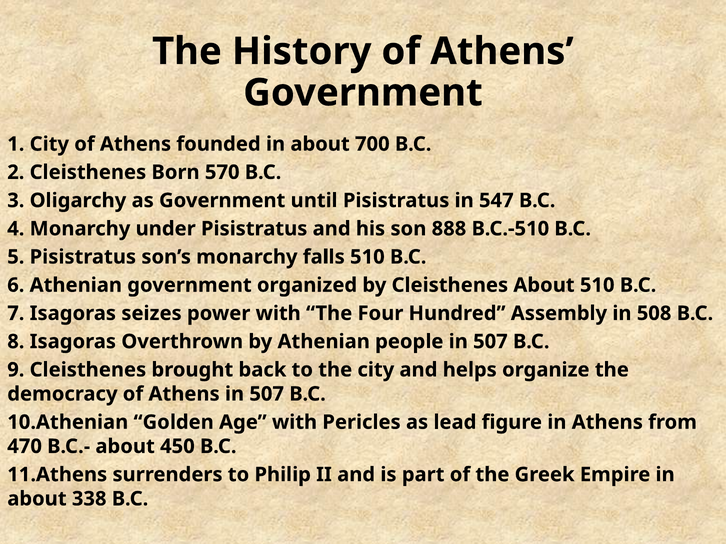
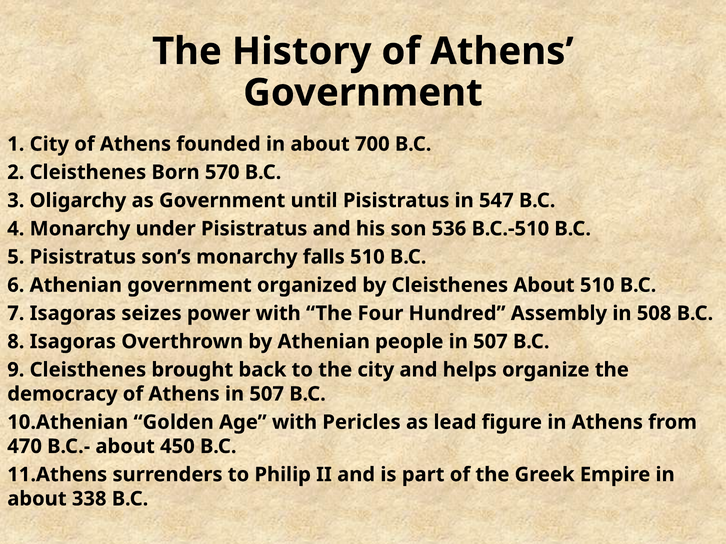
888: 888 -> 536
